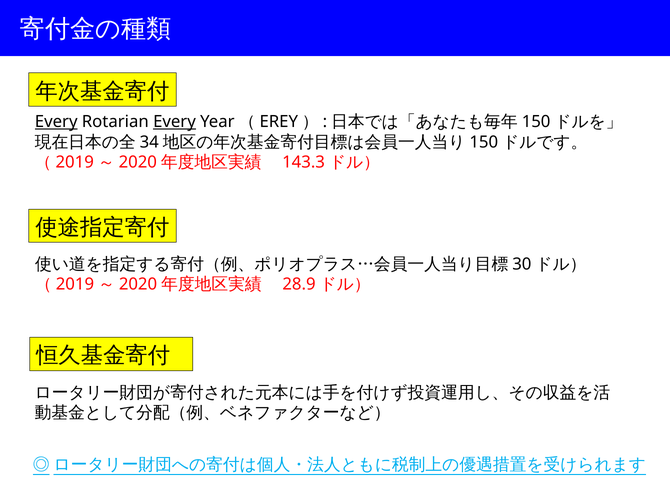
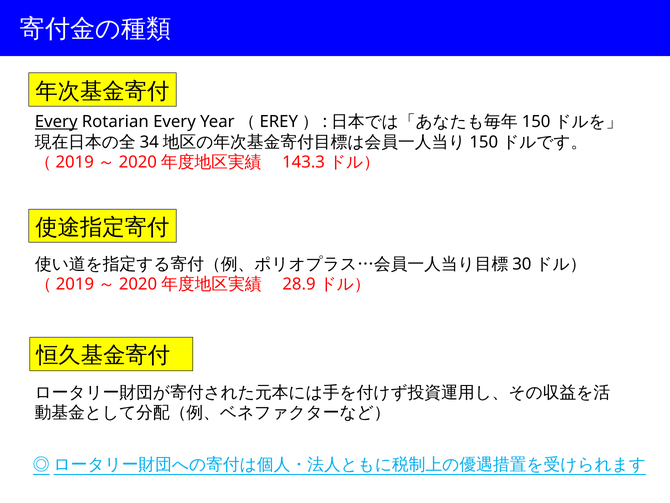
Every at (174, 122) underline: present -> none
